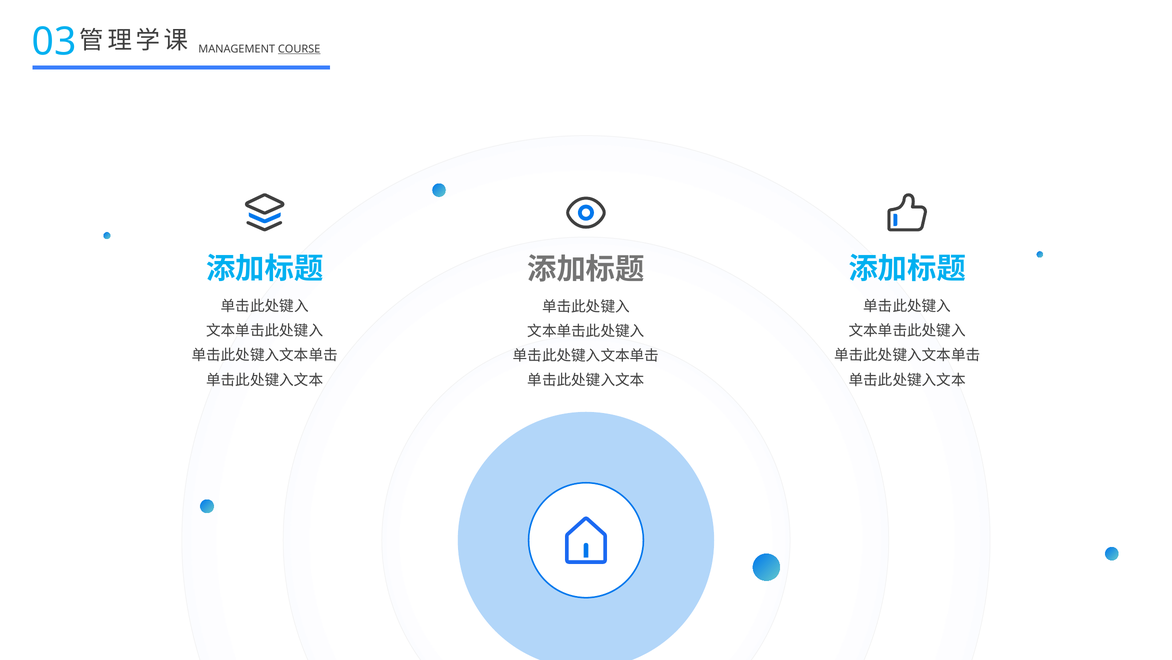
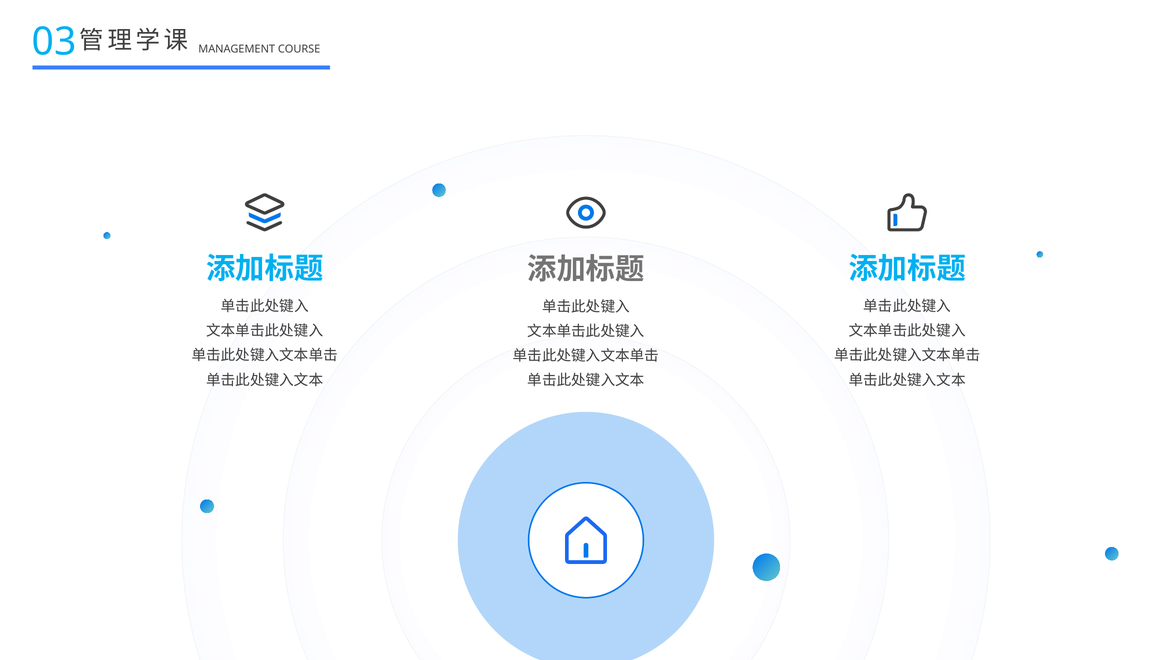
COURSE underline: present -> none
